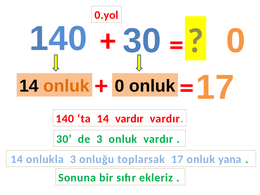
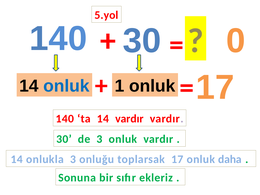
0.yol: 0.yol -> 5.yol
onluk at (66, 86) colour: orange -> blue
0 at (120, 86): 0 -> 1
yana: yana -> daha
